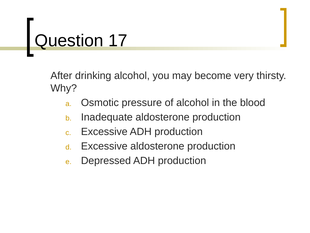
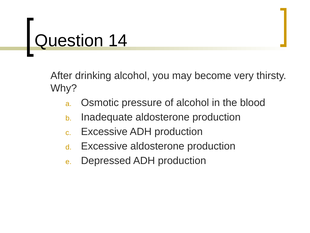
17: 17 -> 14
